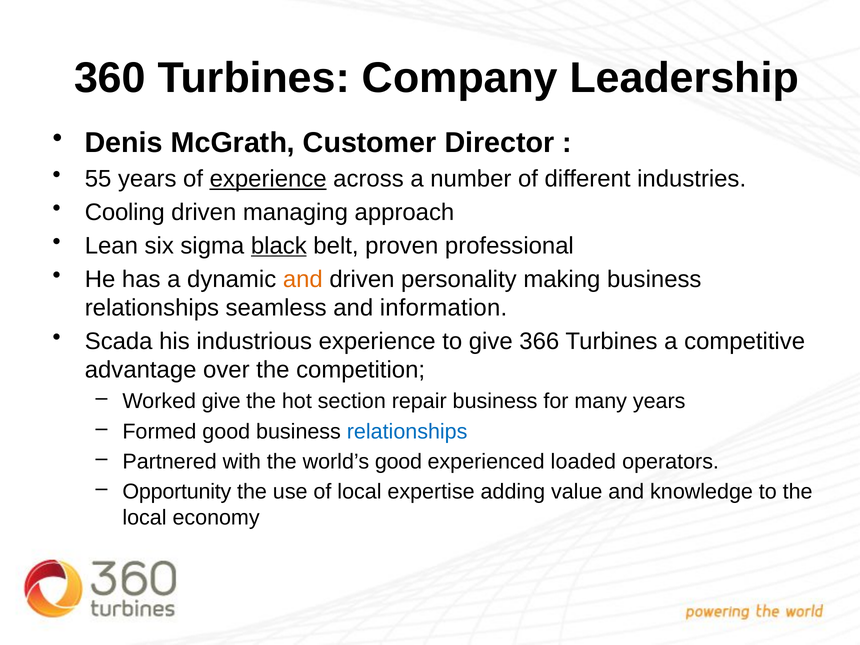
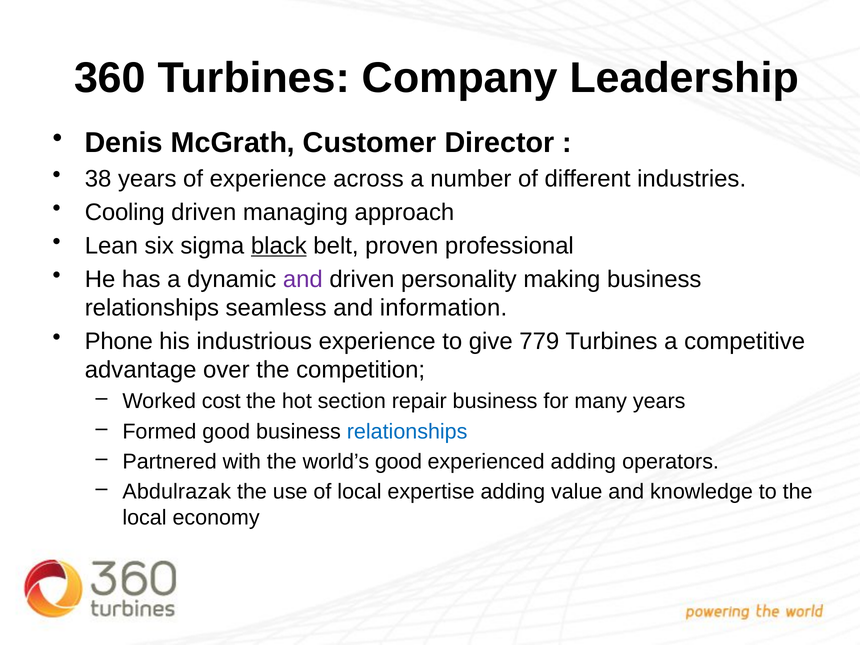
55: 55 -> 38
experience at (268, 179) underline: present -> none
and at (303, 279) colour: orange -> purple
Scada: Scada -> Phone
366: 366 -> 779
Worked give: give -> cost
experienced loaded: loaded -> adding
Opportunity: Opportunity -> Abdulrazak
